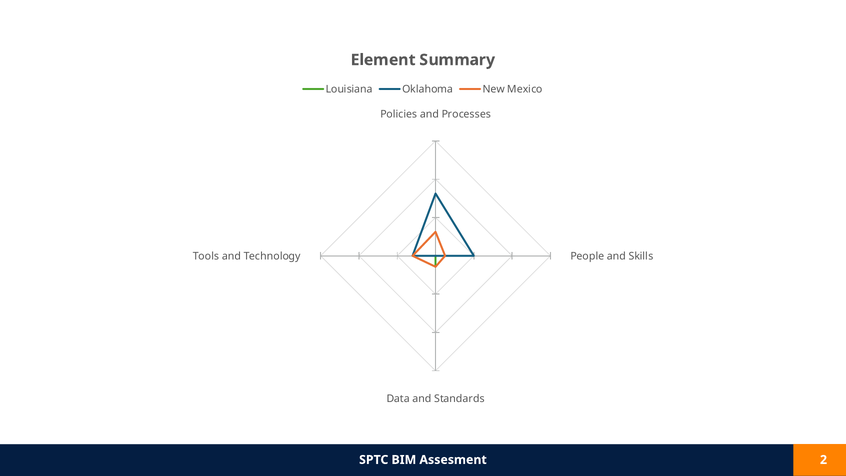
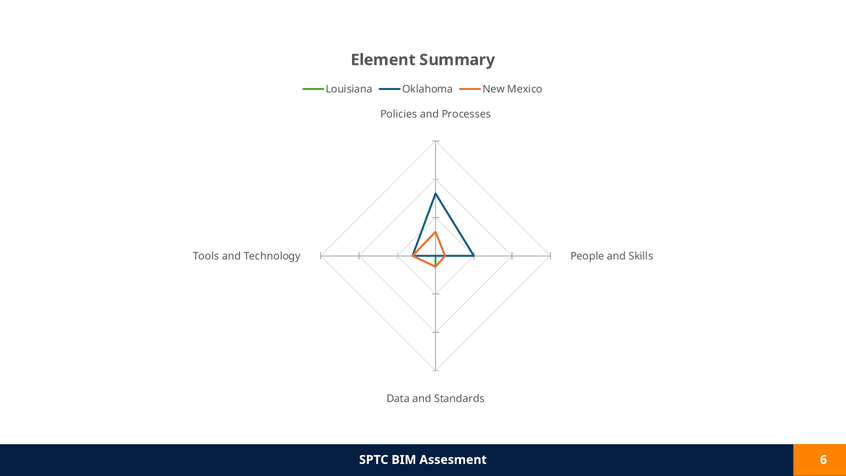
2: 2 -> 6
